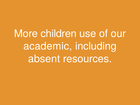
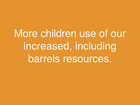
academic: academic -> increased
absent: absent -> barrels
